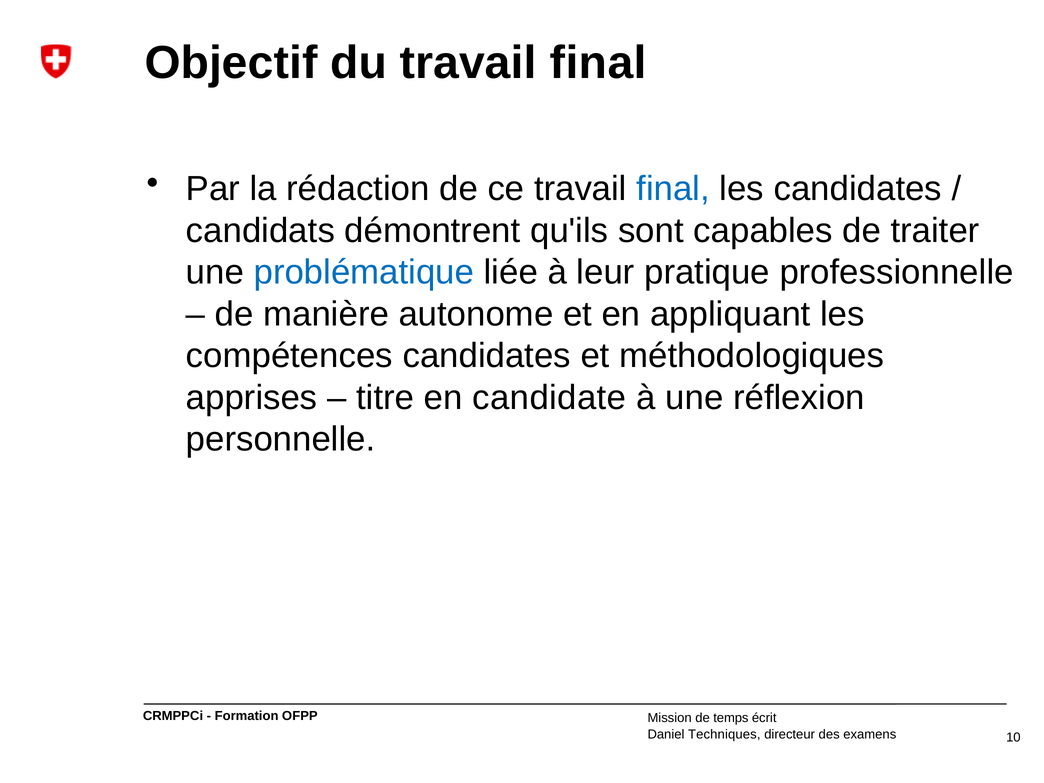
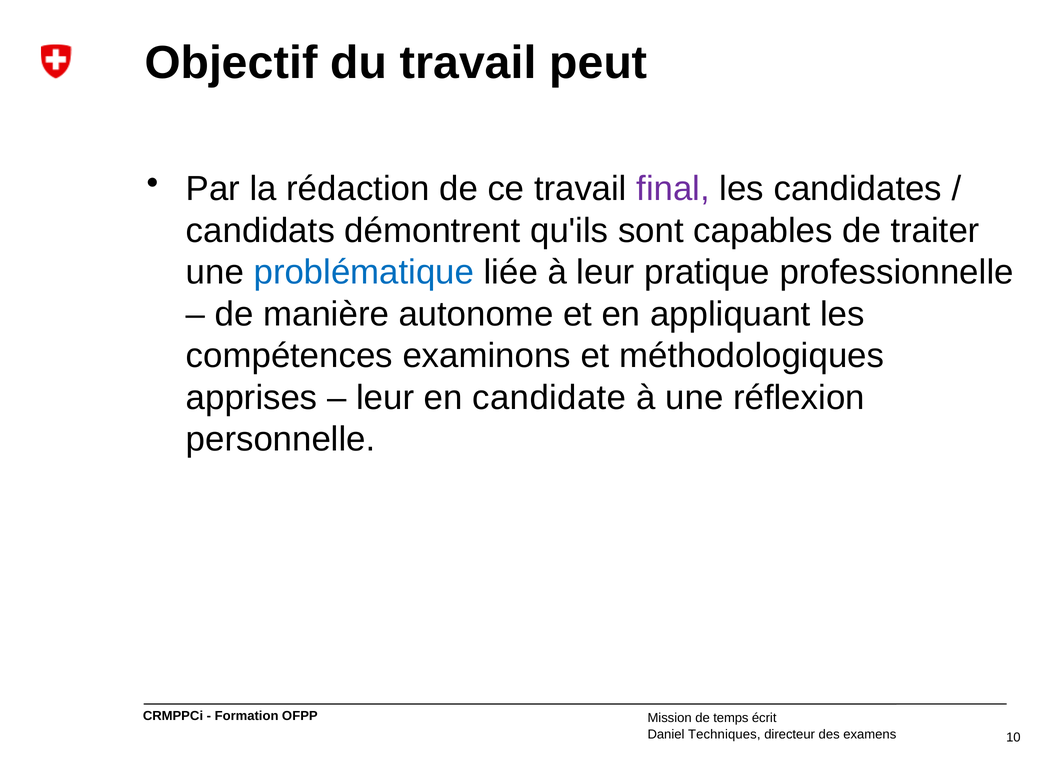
du travail final: final -> peut
final at (673, 189) colour: blue -> purple
compétences candidates: candidates -> examinons
titre at (385, 398): titre -> leur
